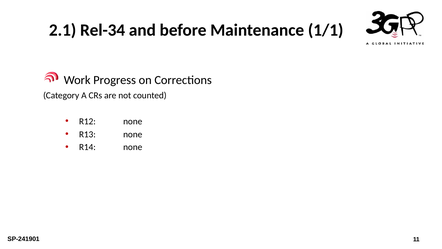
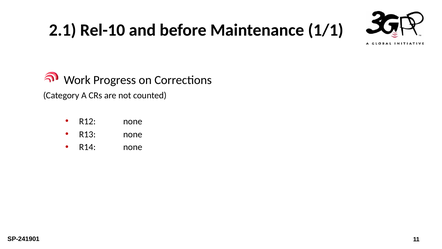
Rel-34: Rel-34 -> Rel-10
